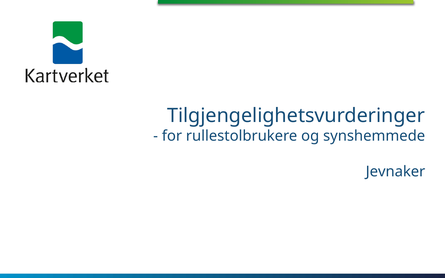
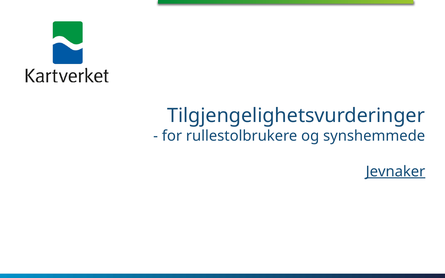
Jevnaker underline: none -> present
